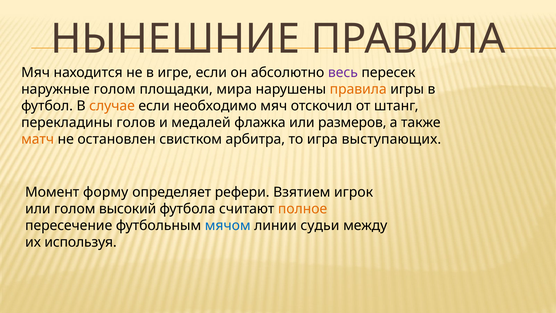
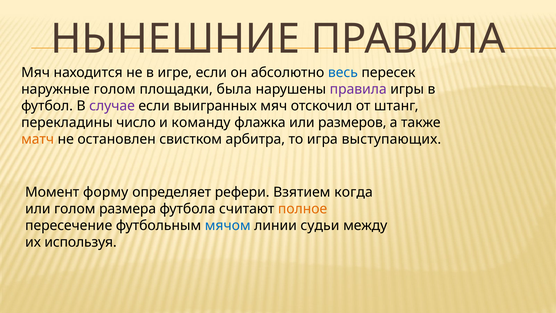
весь colour: purple -> blue
мира: мира -> была
правила at (358, 89) colour: orange -> purple
случае colour: orange -> purple
необходимо: необходимо -> выигранных
голов: голов -> число
медалей: медалей -> команду
игрок: игрок -> когда
высокий: высокий -> размера
